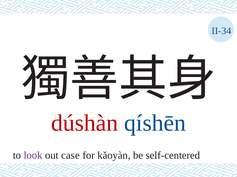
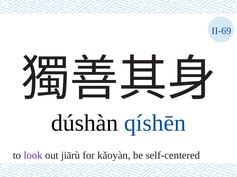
II-34: II-34 -> II-69
dúshàn colour: red -> black
case: case -> jiārù
